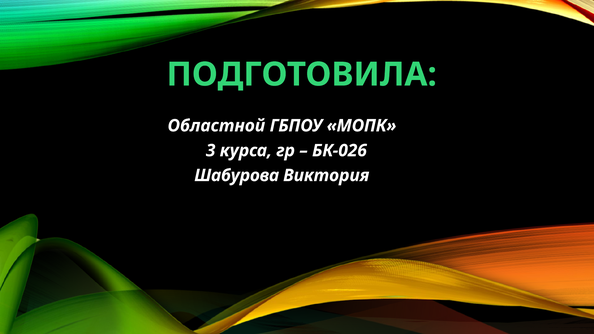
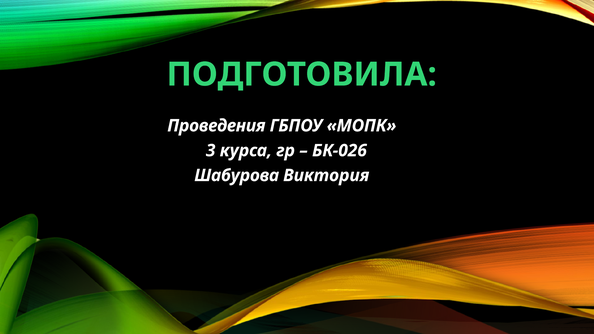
Областной: Областной -> Проведения
